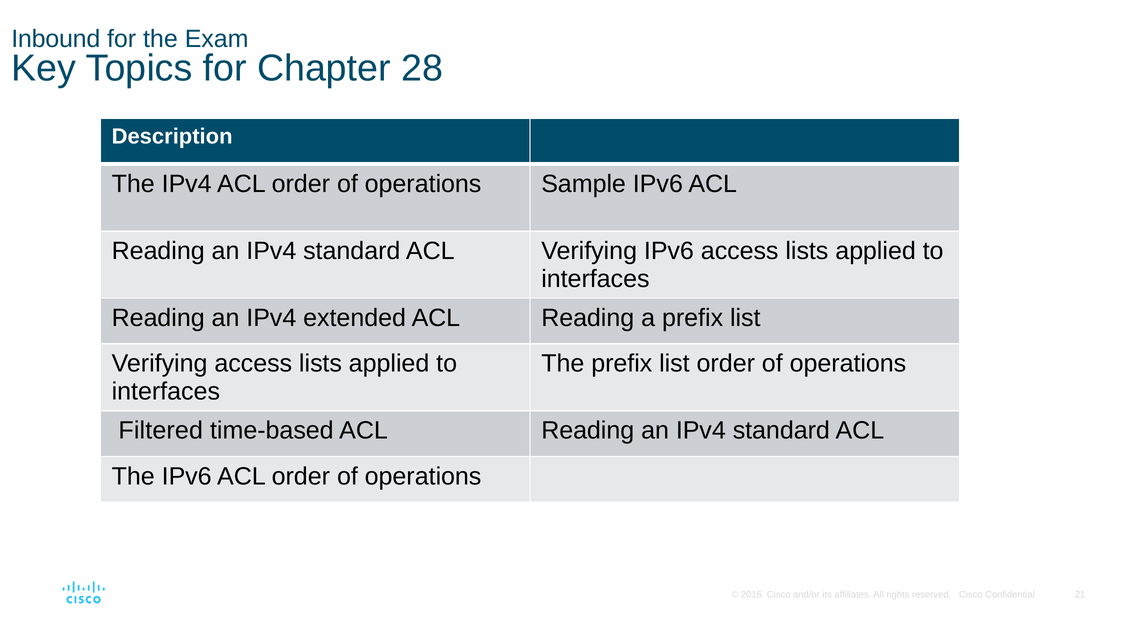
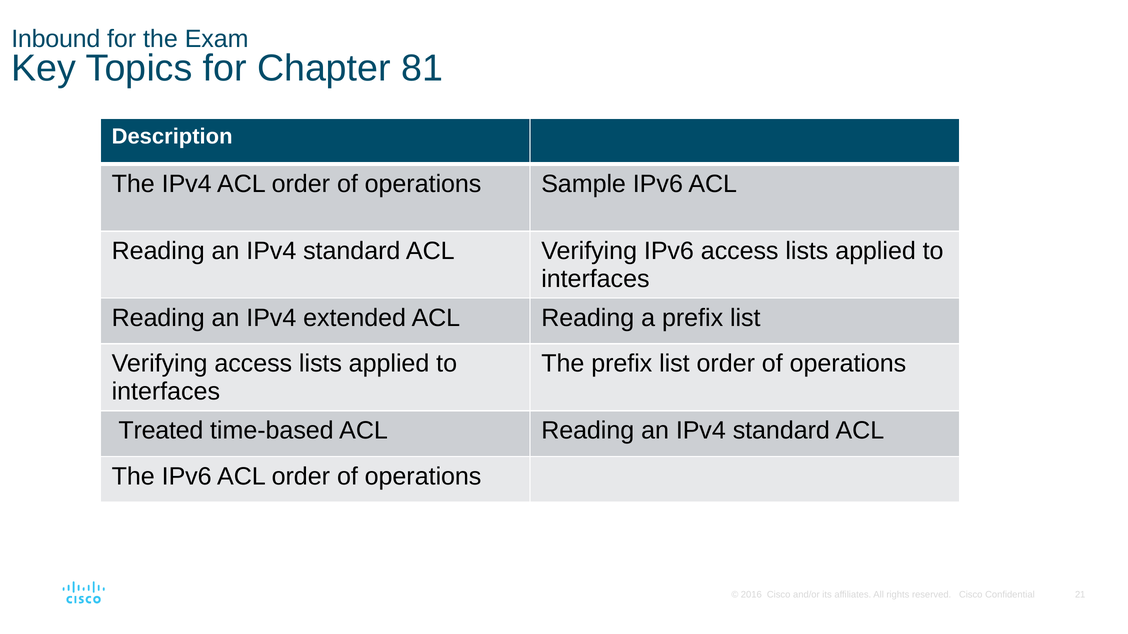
28: 28 -> 81
Filtered: Filtered -> Treated
